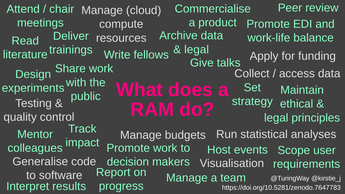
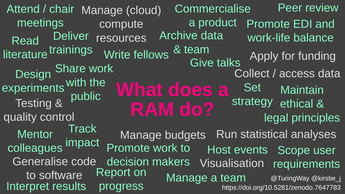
legal at (197, 49): legal -> team
